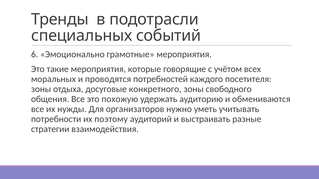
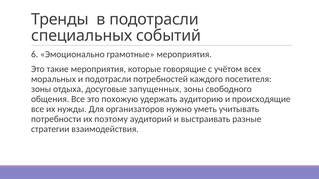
и проводятся: проводятся -> подотрасли
конкретного: конкретного -> запущенных
обмениваются: обмениваются -> происходящие
